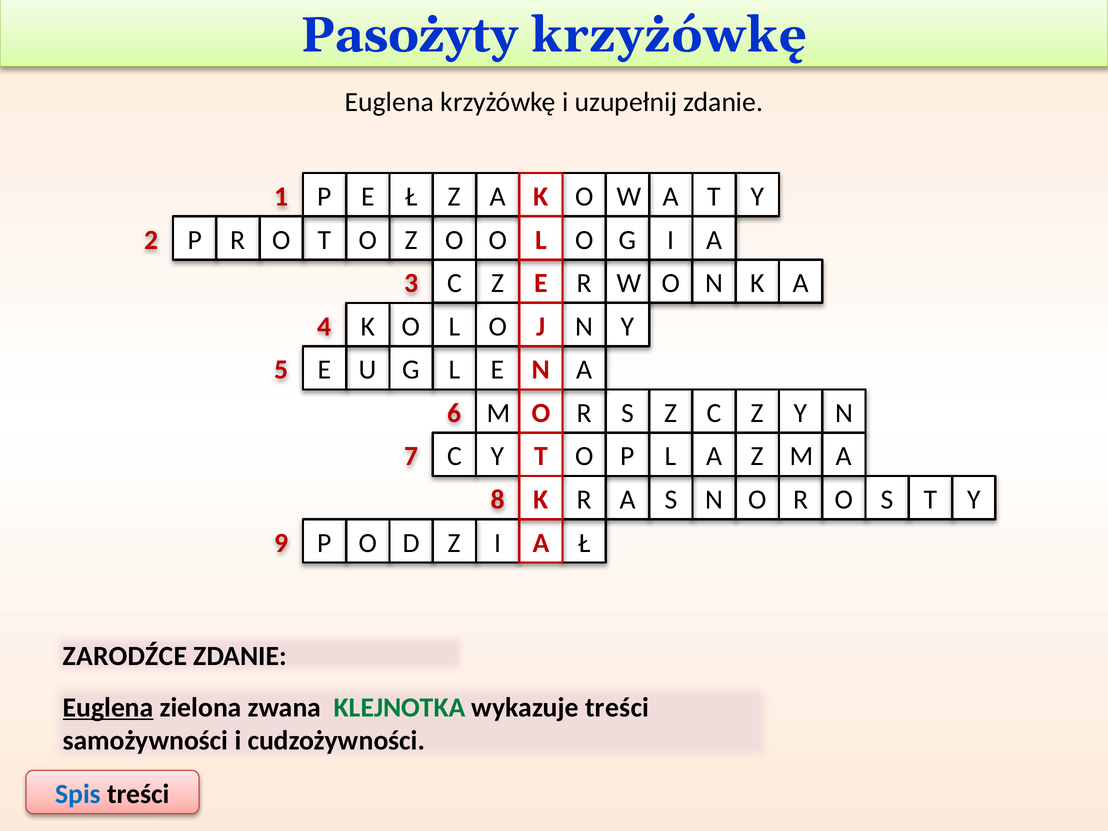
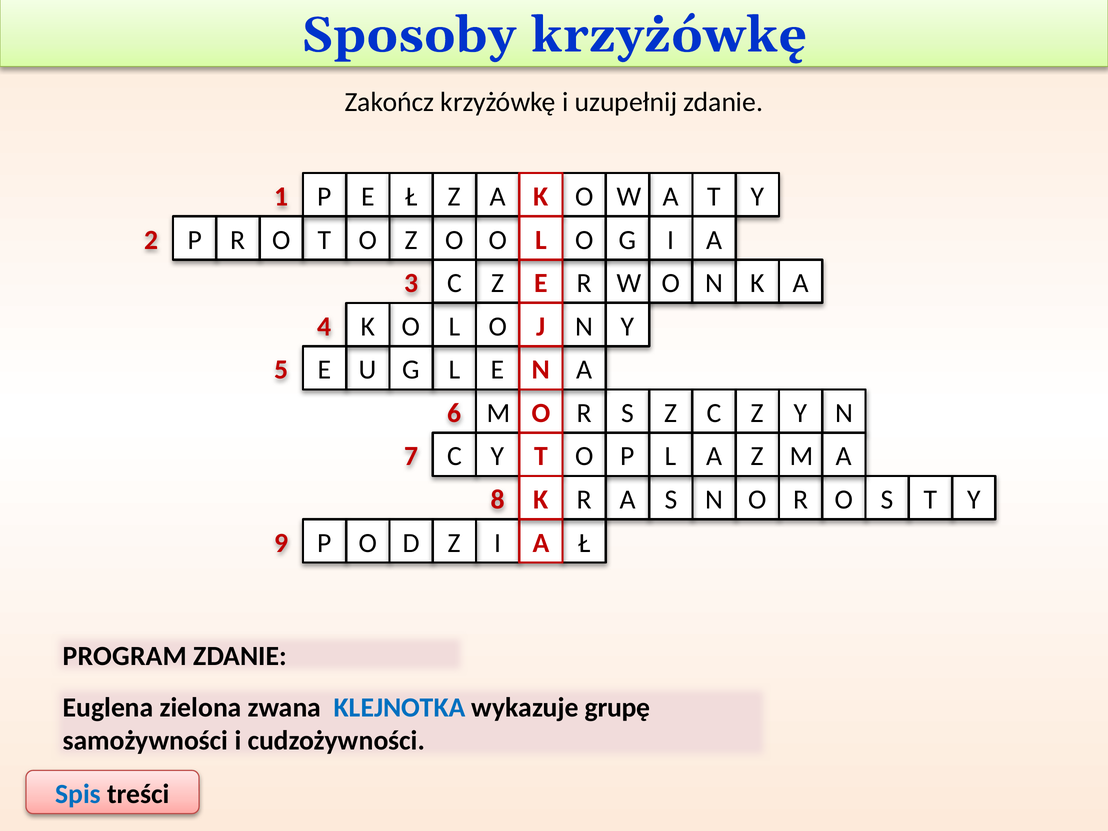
Pasożyty: Pasożyty -> Sposoby
Euglena at (389, 102): Euglena -> Zakończ
ZARODŹCE: ZARODŹCE -> PROGRAM
Euglena at (108, 707) underline: present -> none
KLEJNOTKA colour: green -> blue
wykazuje treści: treści -> grupę
